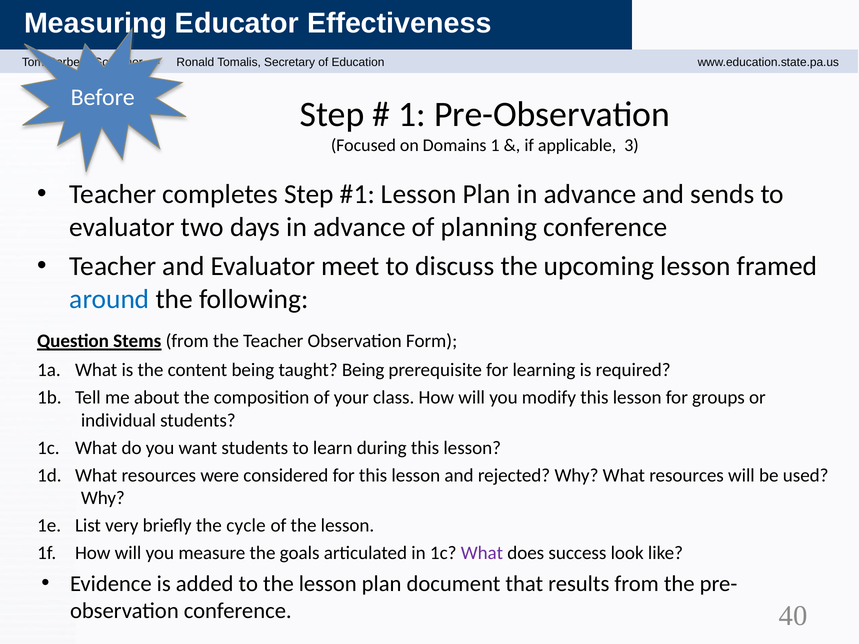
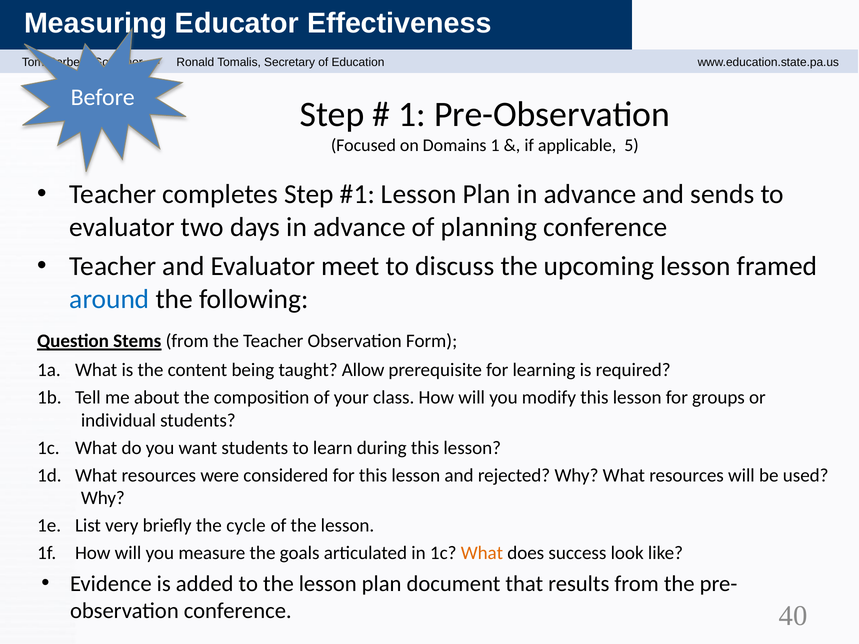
3: 3 -> 5
taught Being: Being -> Allow
What at (482, 553) colour: purple -> orange
